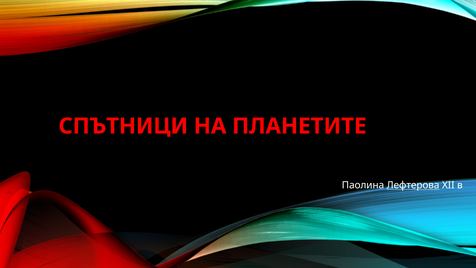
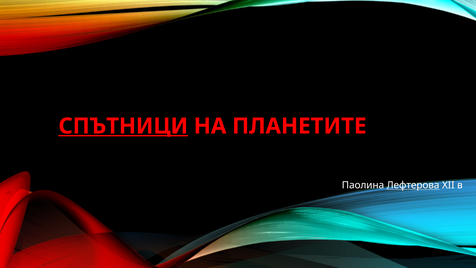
СПЪТНИЦИ underline: none -> present
